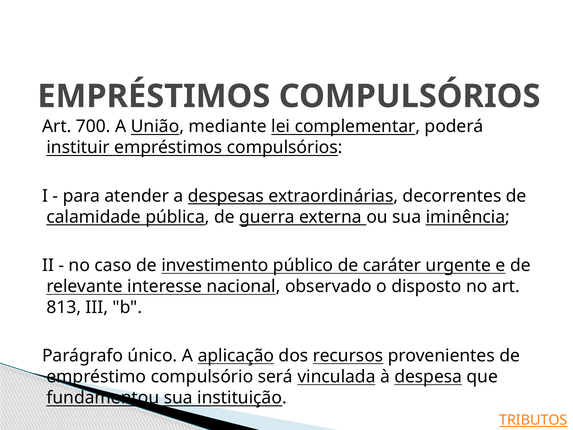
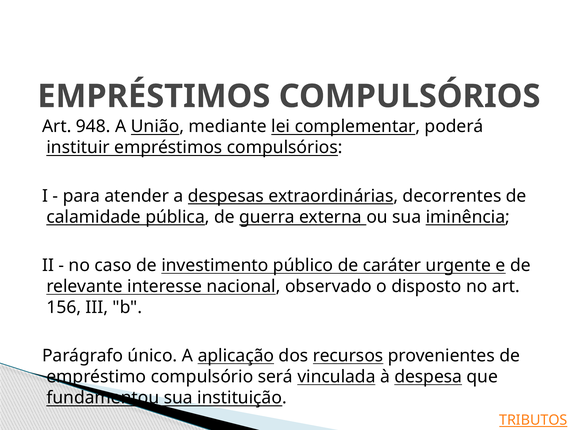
700: 700 -> 948
813: 813 -> 156
